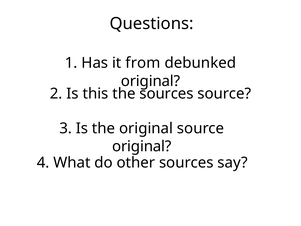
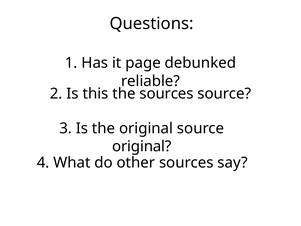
from: from -> page
original at (151, 81): original -> reliable
